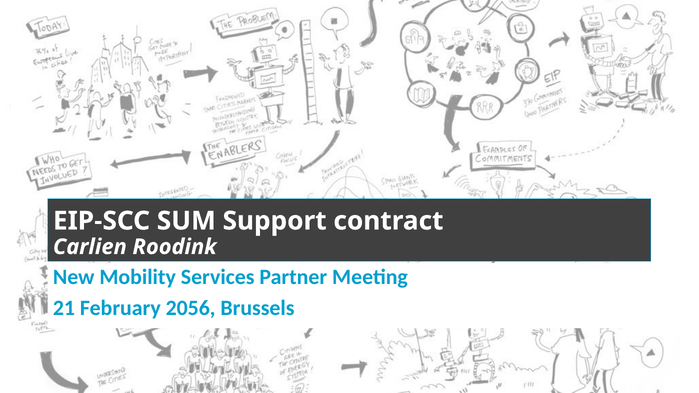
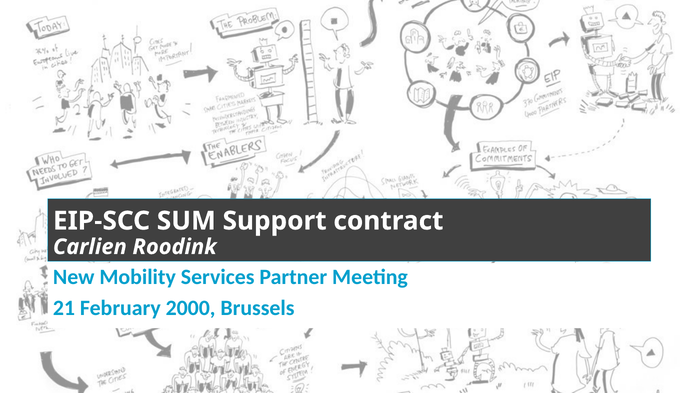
2056: 2056 -> 2000
